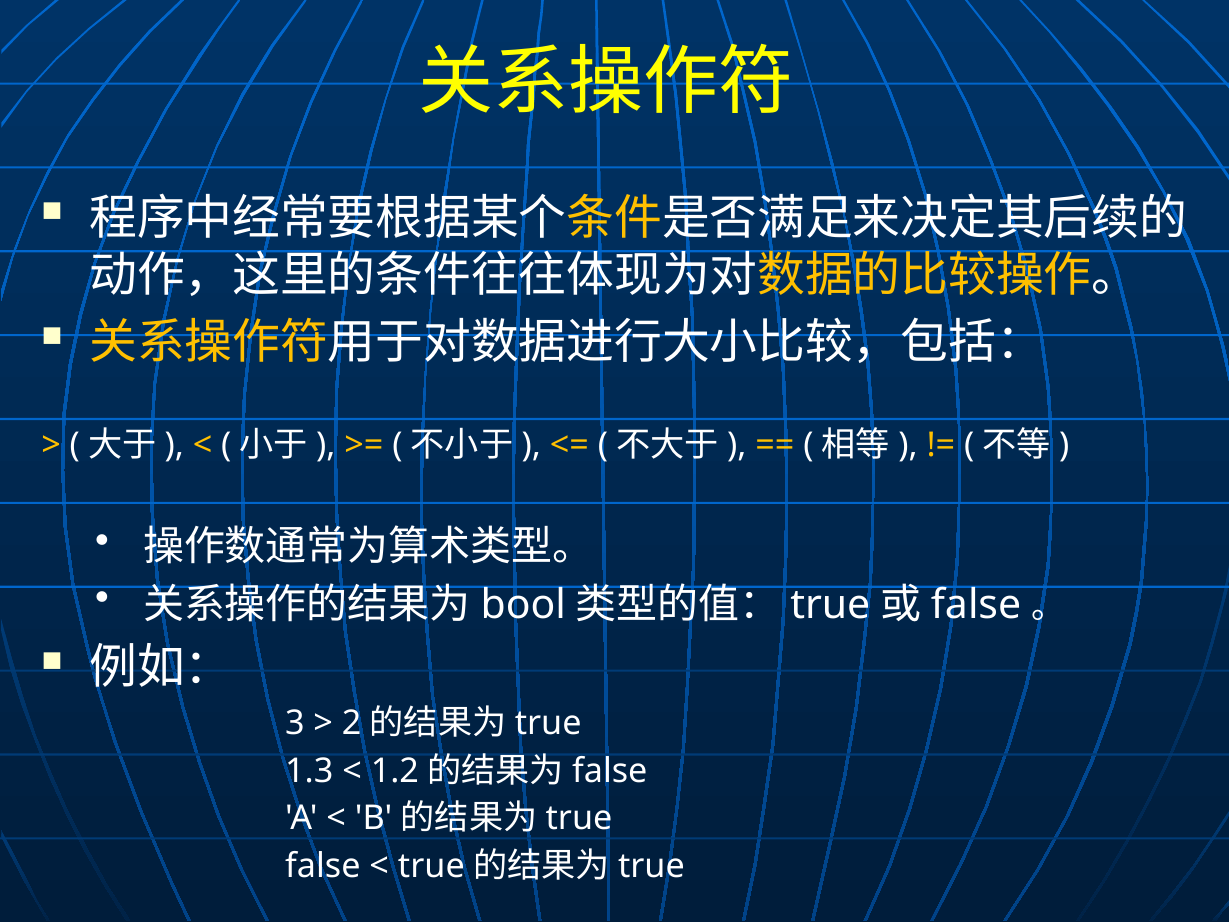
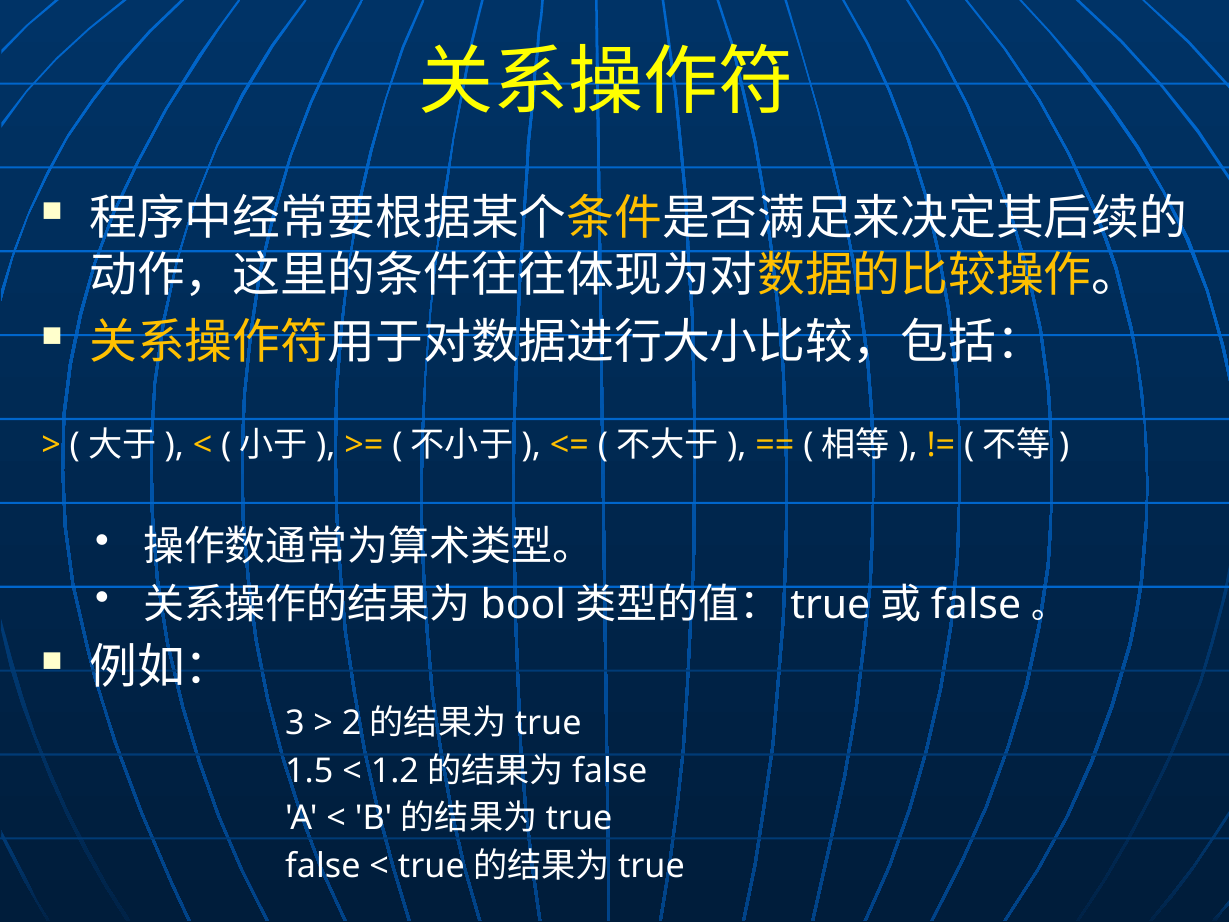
1.3: 1.3 -> 1.5
